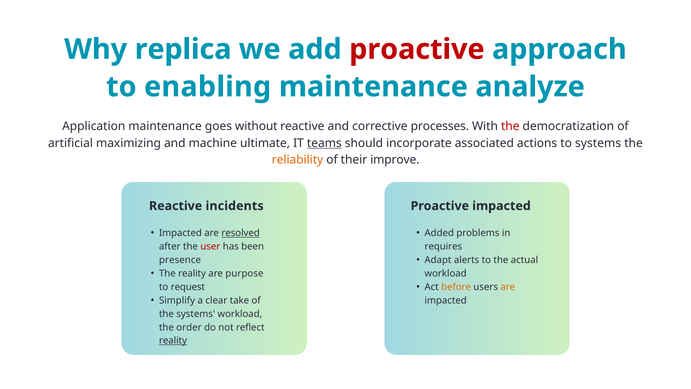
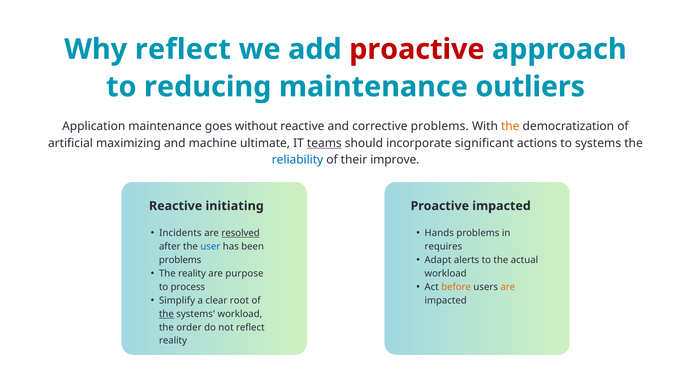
Why replica: replica -> reflect
enabling: enabling -> reducing
analyze: analyze -> outliers
corrective processes: processes -> problems
the at (510, 126) colour: red -> orange
associated: associated -> significant
reliability colour: orange -> blue
incidents: incidents -> initiating
Impacted at (180, 233): Impacted -> Incidents
Added: Added -> Hands
user colour: red -> blue
presence at (180, 260): presence -> problems
request: request -> process
take: take -> root
the at (166, 314) underline: none -> present
reality at (173, 341) underline: present -> none
